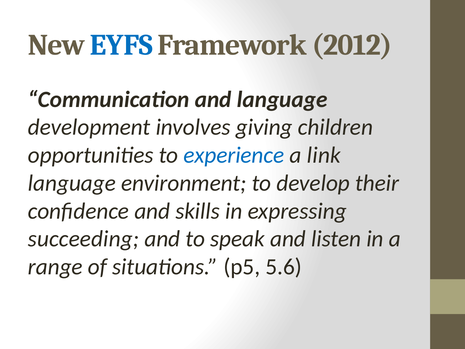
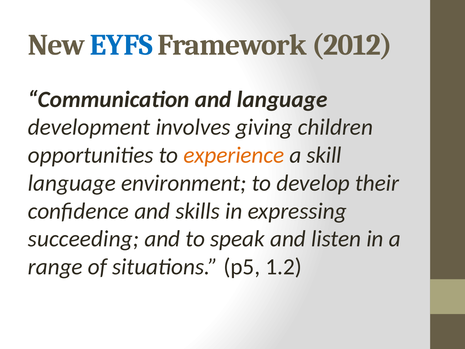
experience colour: blue -> orange
link: link -> skill
5.6: 5.6 -> 1.2
